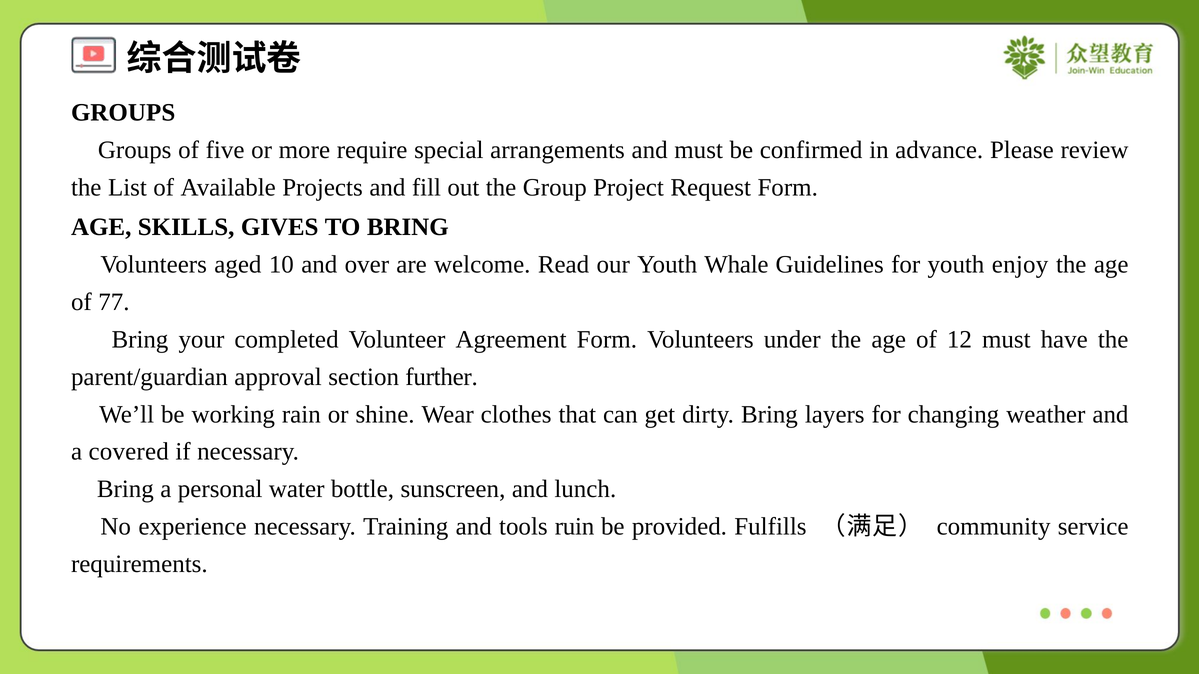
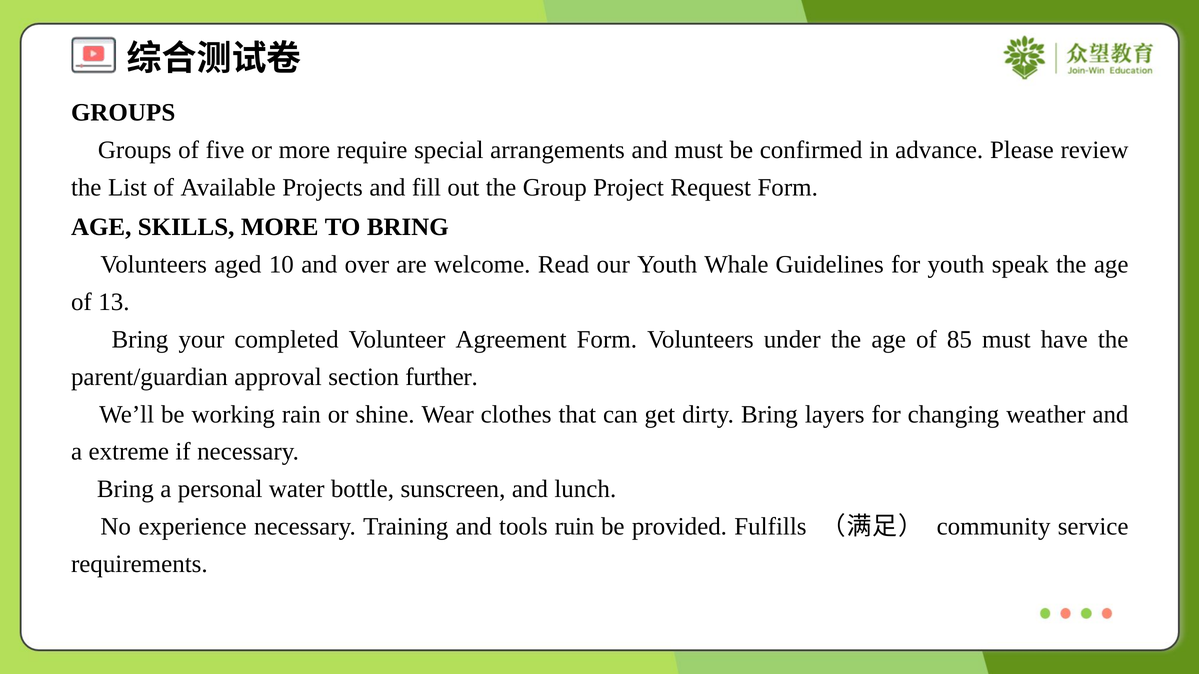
SKILLS GIVES: GIVES -> MORE
enjoy: enjoy -> speak
77: 77 -> 13
12: 12 -> 85
covered: covered -> extreme
